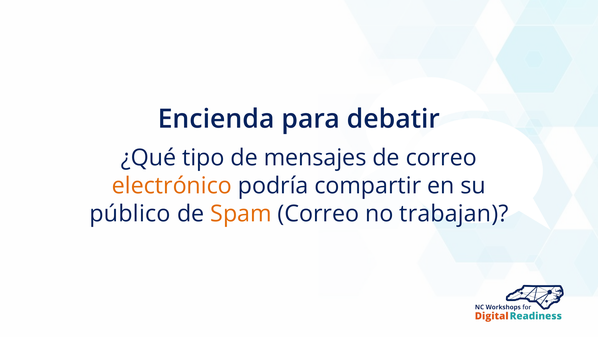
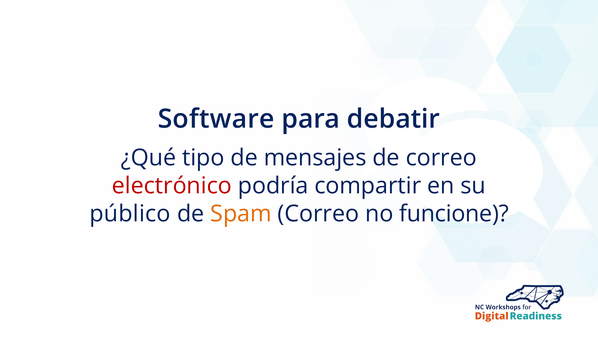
Encienda: Encienda -> Software
electrónico colour: orange -> red
trabajan: trabajan -> funcione
